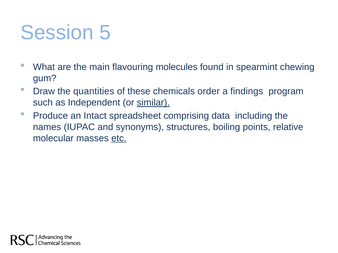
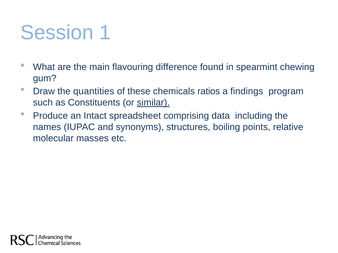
5: 5 -> 1
molecules: molecules -> difference
order: order -> ratios
Independent: Independent -> Constituents
etc underline: present -> none
